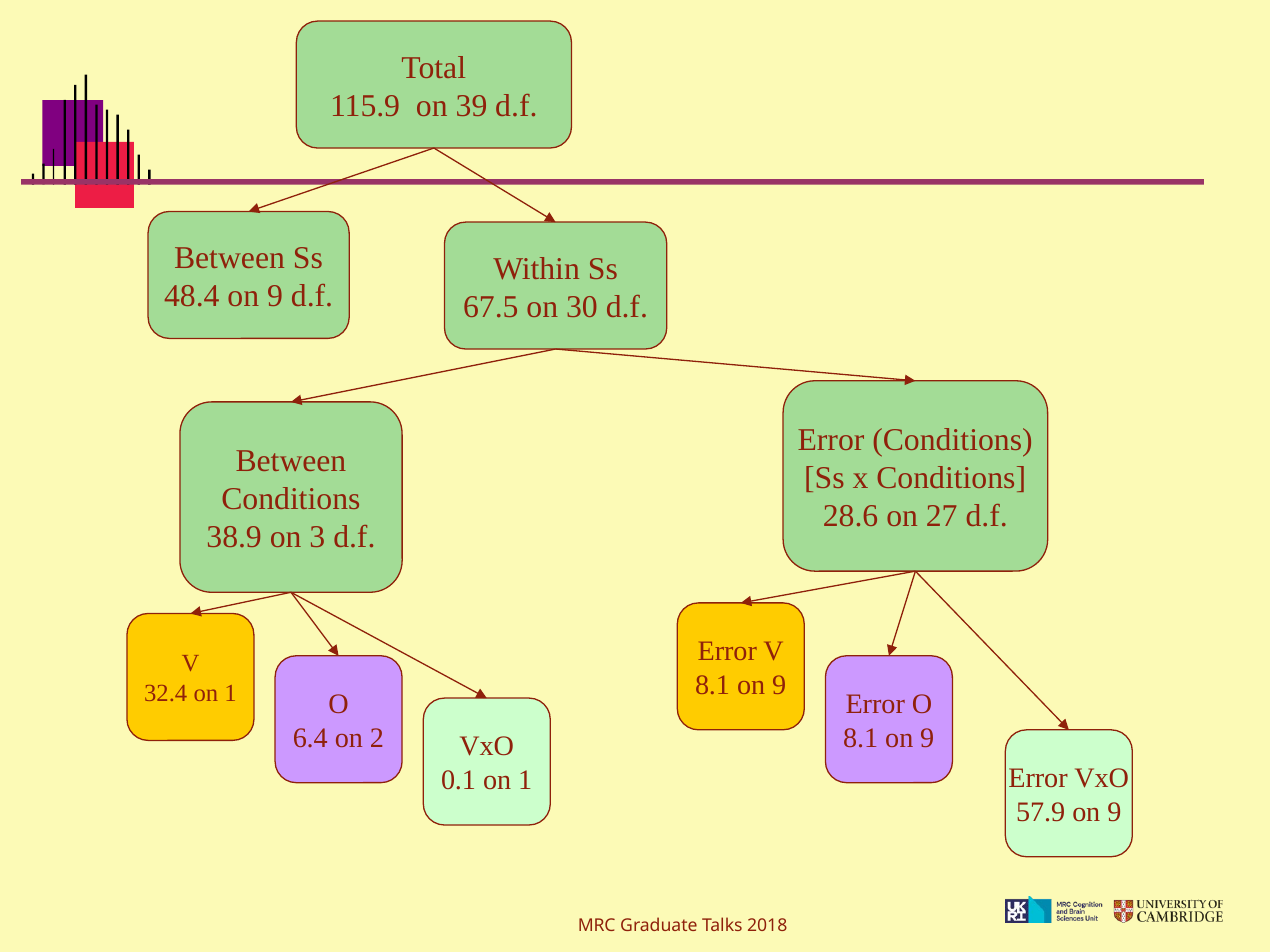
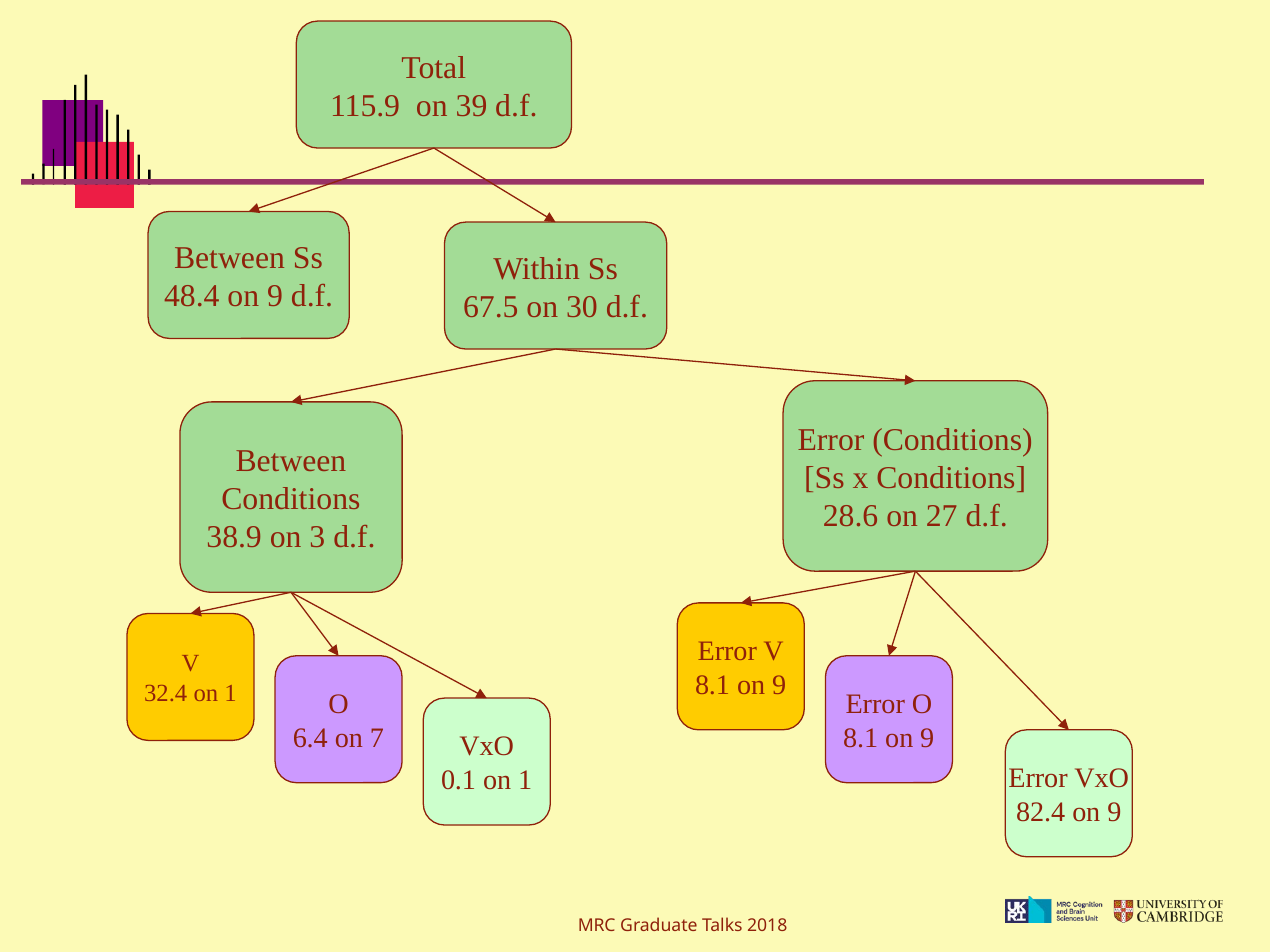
2: 2 -> 7
57.9: 57.9 -> 82.4
